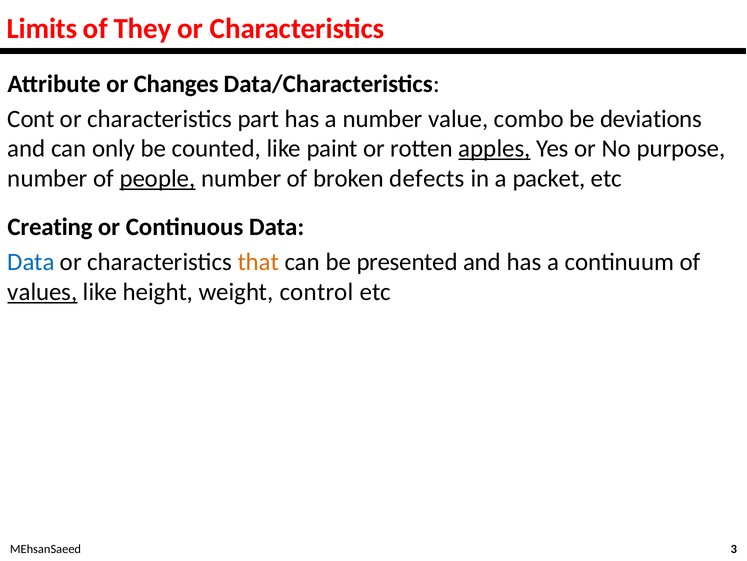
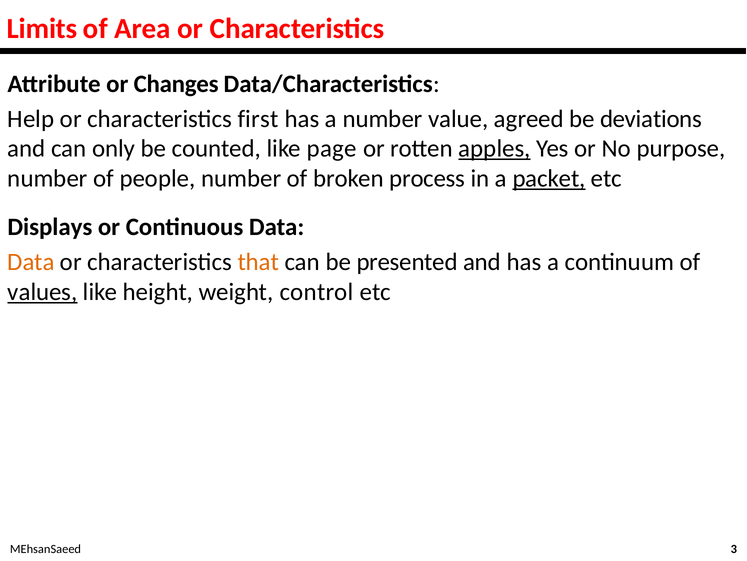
They: They -> Area
Cont: Cont -> Help
part: part -> first
combo: combo -> agreed
paint: paint -> page
people underline: present -> none
defects: defects -> process
packet underline: none -> present
Creating: Creating -> Displays
Data at (31, 262) colour: blue -> orange
